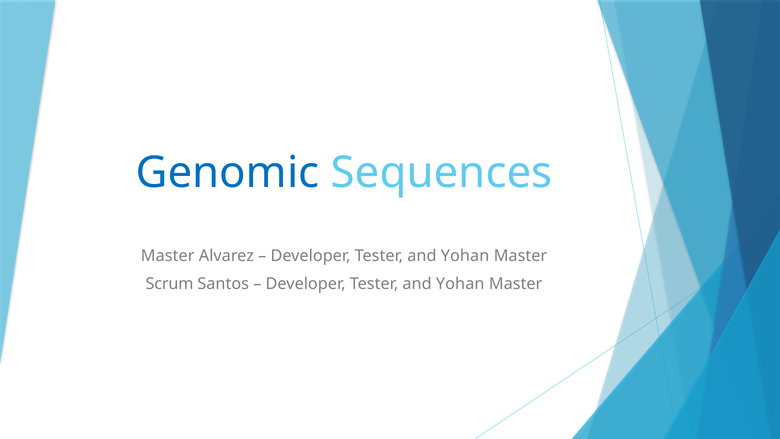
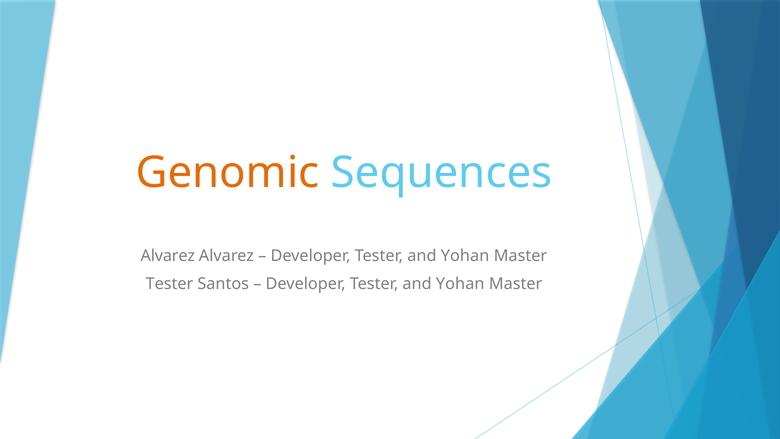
Genomic colour: blue -> orange
Master at (168, 256): Master -> Alvarez
Scrum at (170, 284): Scrum -> Tester
